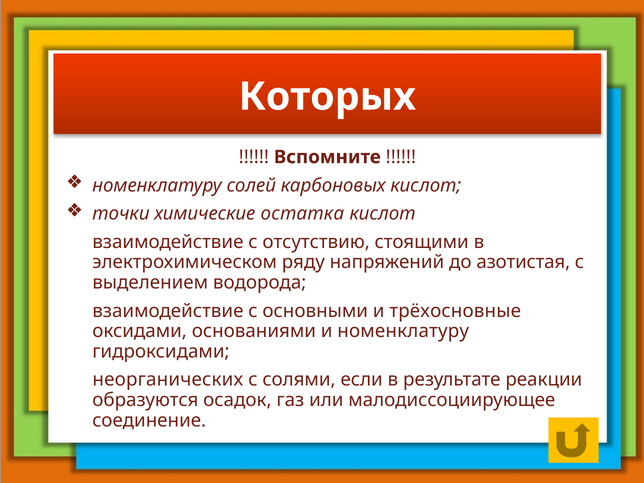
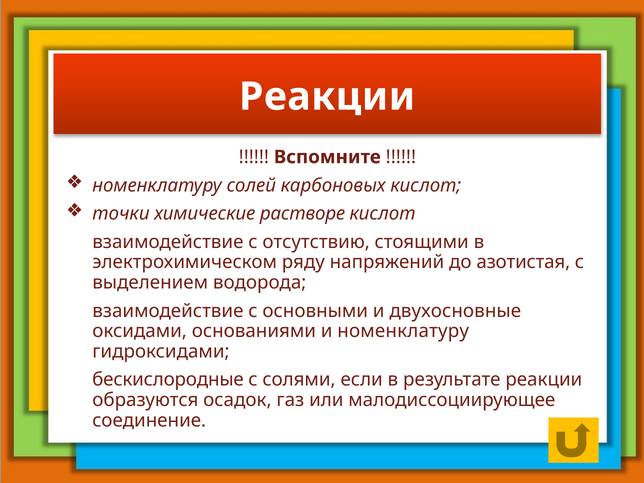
Которых at (327, 97): Которых -> Реакции
остатка: остатка -> растворе
трёхосновные: трёхосновные -> двухосновные
неорганических: неорганических -> бескислородные
